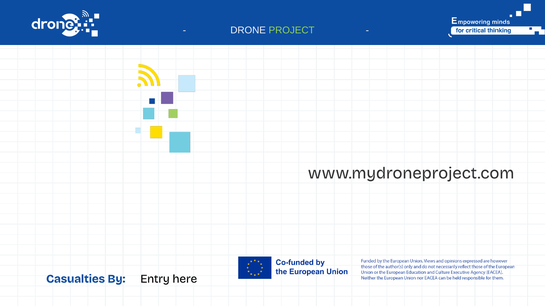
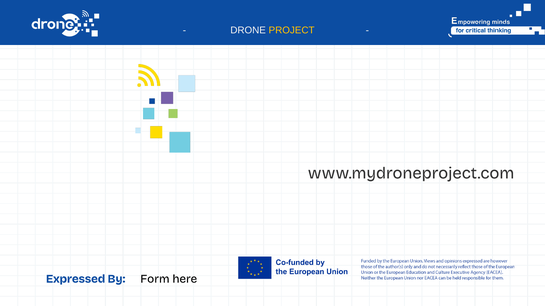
PROJECT colour: light green -> yellow
Casualties: Casualties -> Expressed
Entry: Entry -> Form
